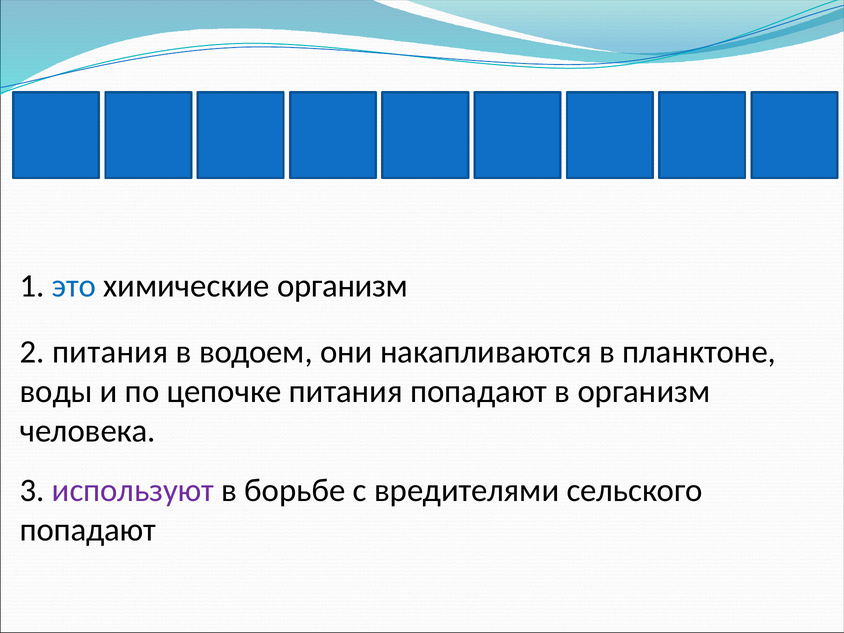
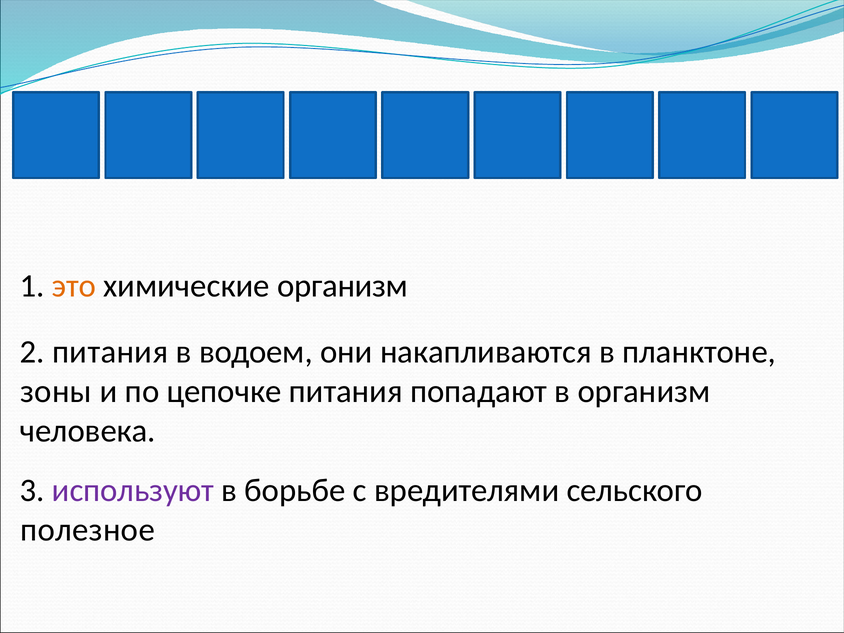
это colour: blue -> orange
воды: воды -> зоны
попадают at (88, 530): попадают -> полезное
